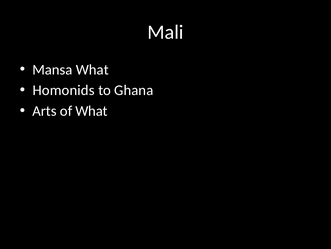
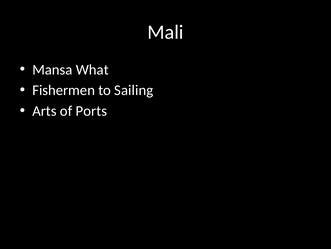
Homonids: Homonids -> Fishermen
Ghana: Ghana -> Sailing
of What: What -> Ports
